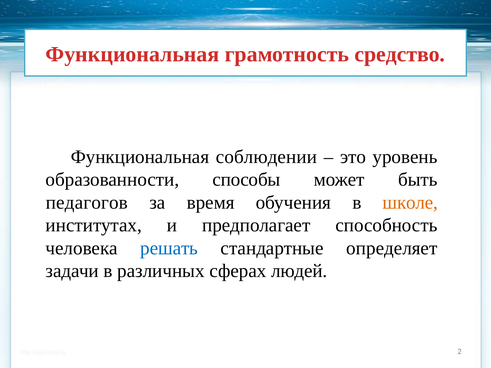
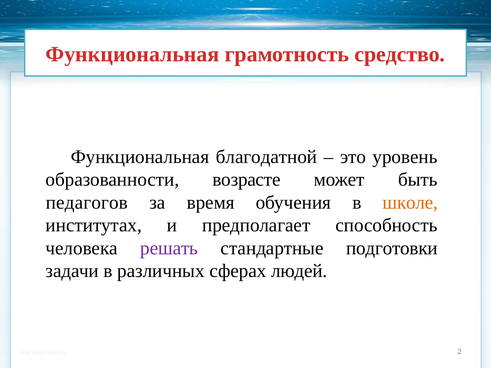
соблюдении: соблюдении -> благодатной
способы: способы -> возрасте
решать colour: blue -> purple
определяет: определяет -> подготовки
